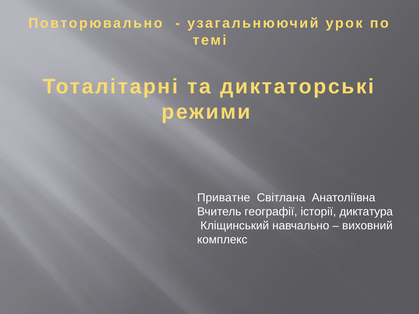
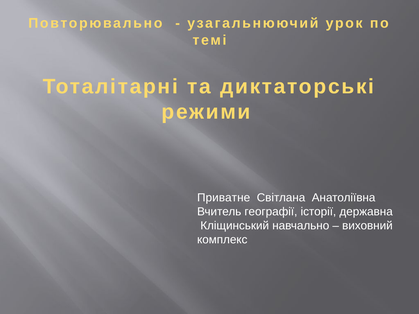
диктатура: диктатура -> державна
